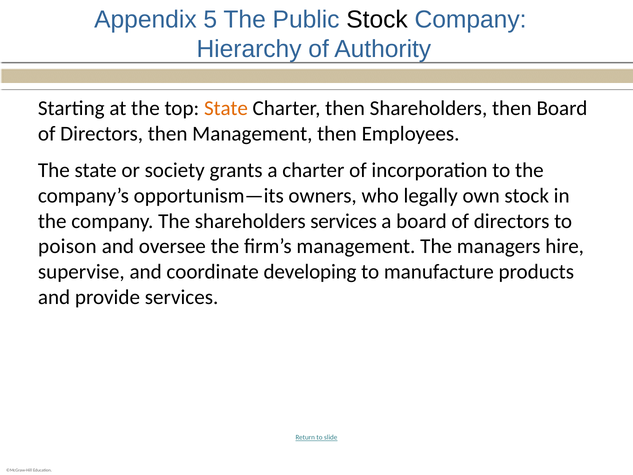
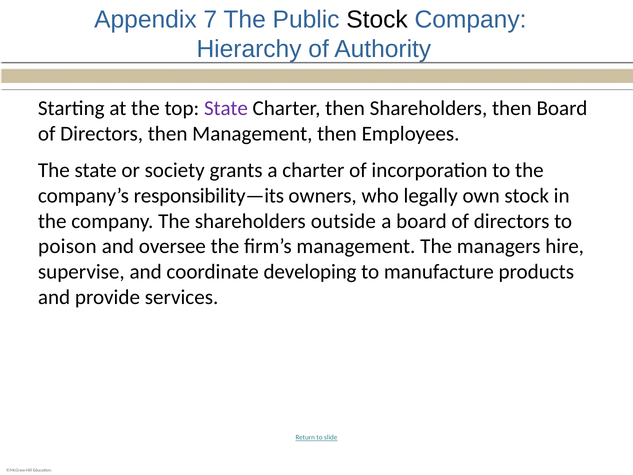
5: 5 -> 7
State at (226, 108) colour: orange -> purple
opportunism—its: opportunism—its -> responsibility—its
shareholders services: services -> outside
